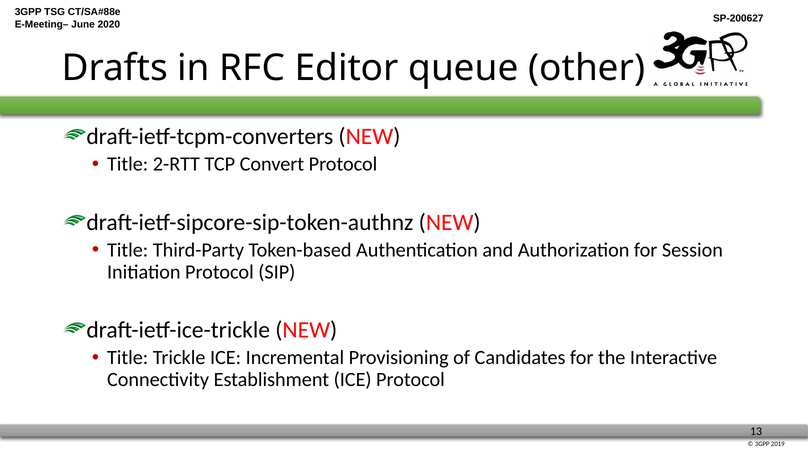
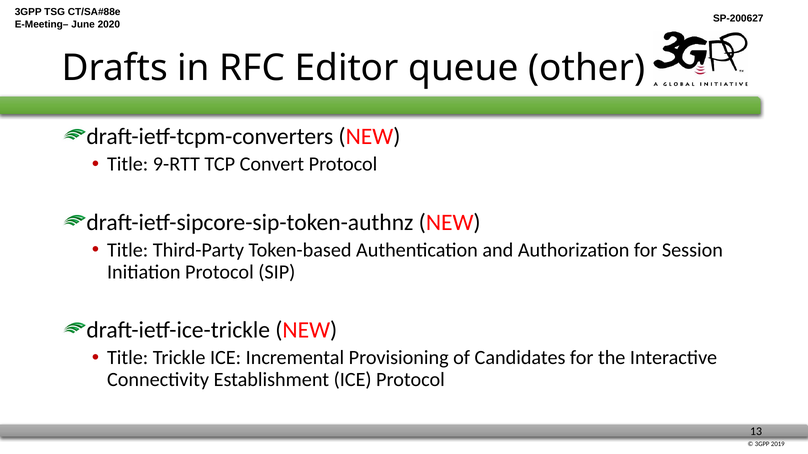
2-RTT: 2-RTT -> 9-RTT
